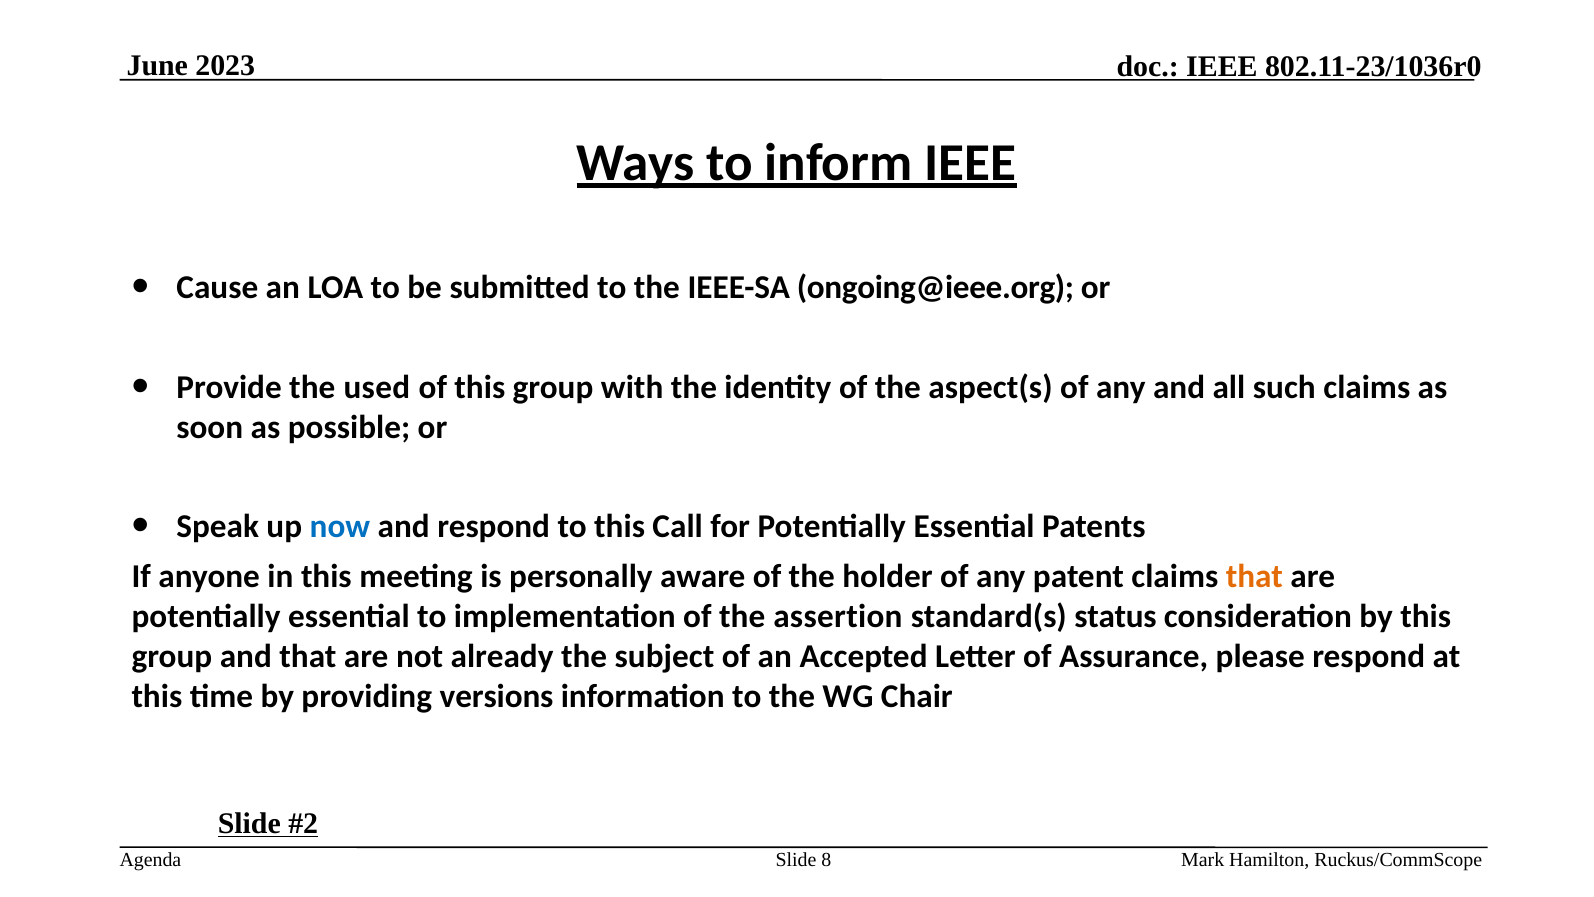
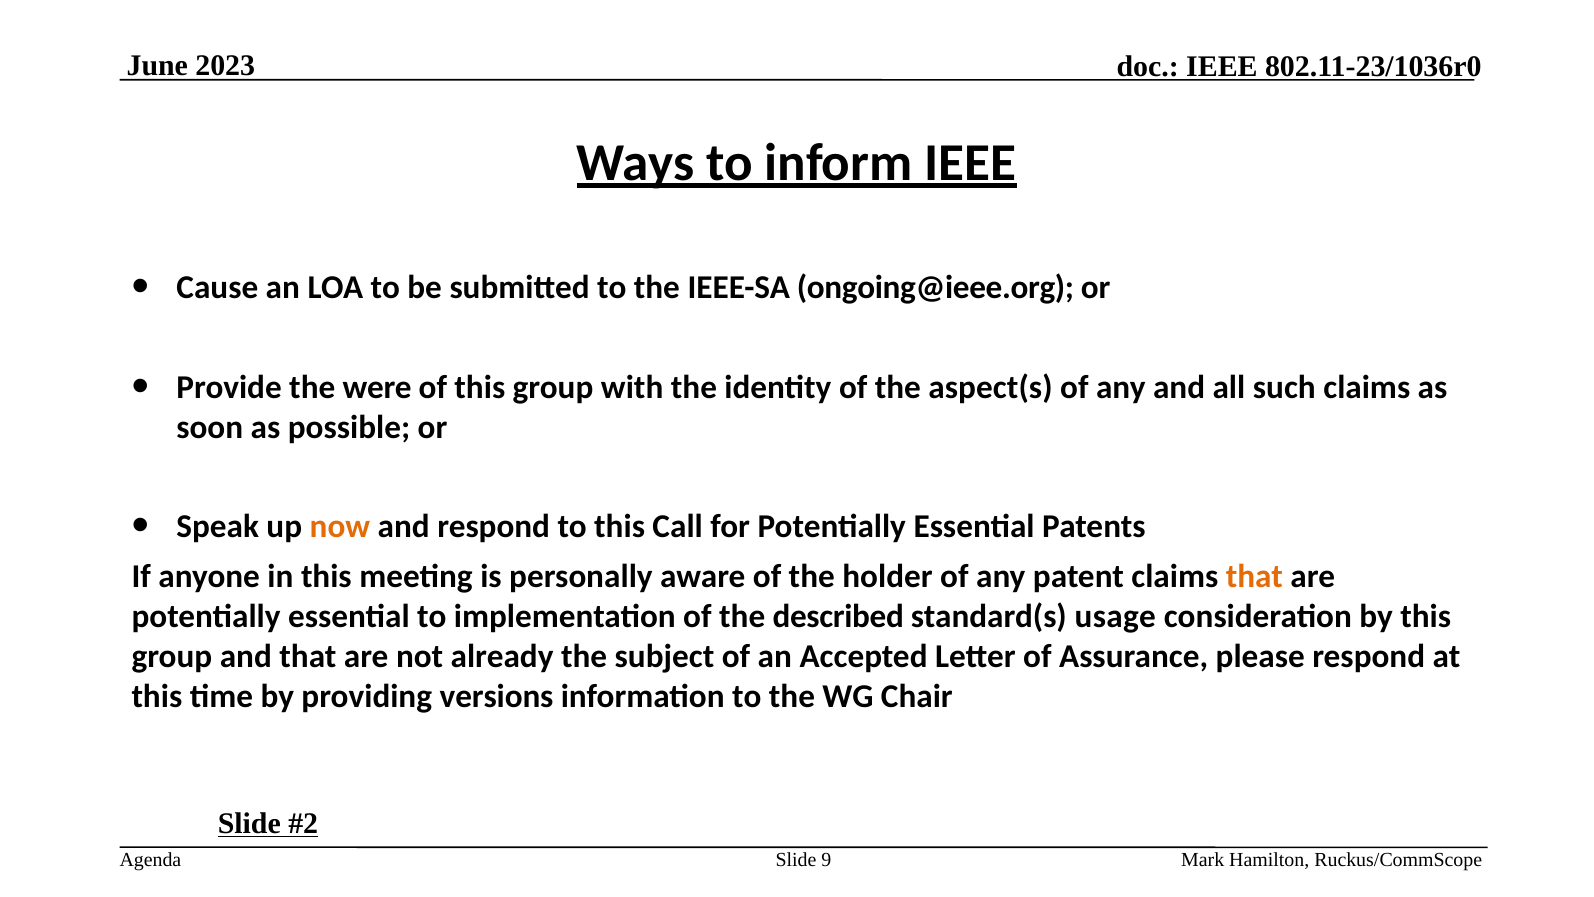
used: used -> were
now colour: blue -> orange
assertion: assertion -> described
status: status -> usage
8: 8 -> 9
